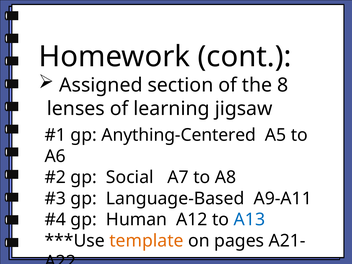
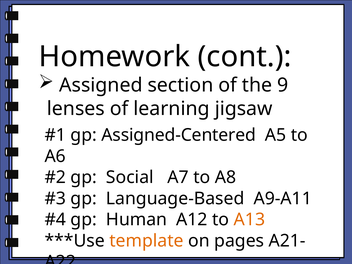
8: 8 -> 9
Anything-Centered: Anything-Centered -> Assigned-Centered
A13 colour: blue -> orange
